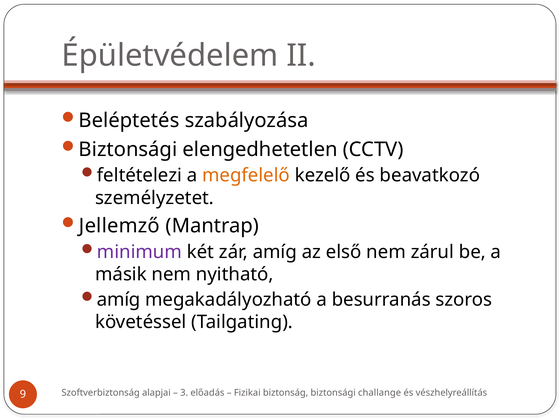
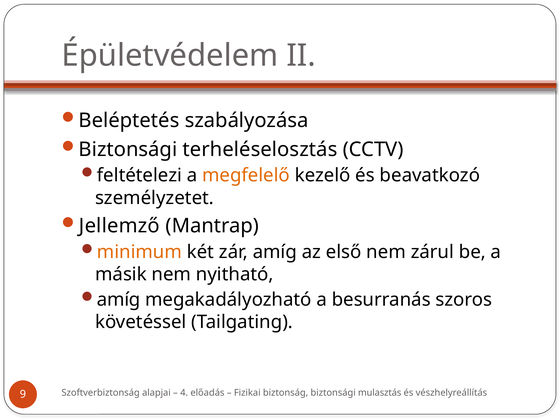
elengedhetetlen: elengedhetetlen -> terheléselosztás
minimum colour: purple -> orange
3: 3 -> 4
challange: challange -> mulasztás
